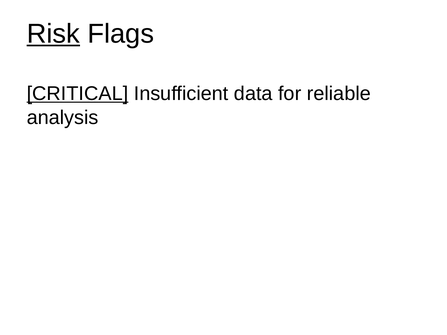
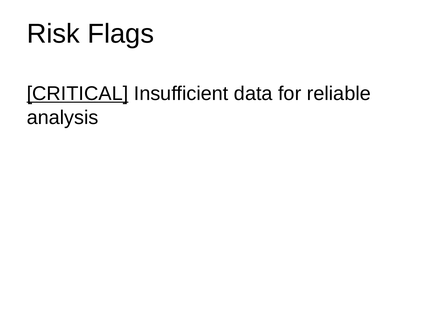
Risk underline: present -> none
